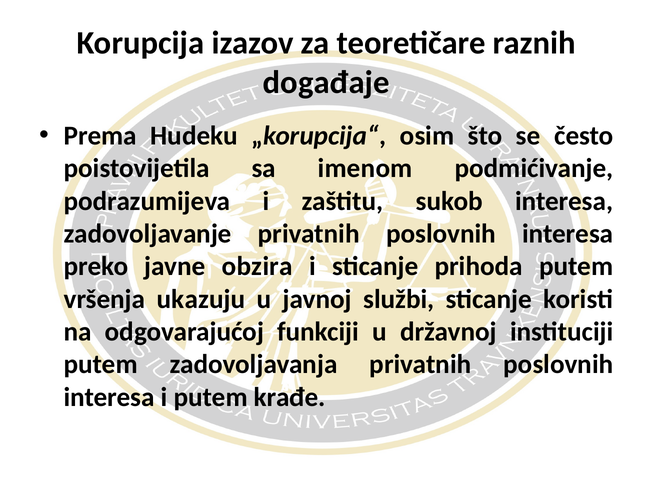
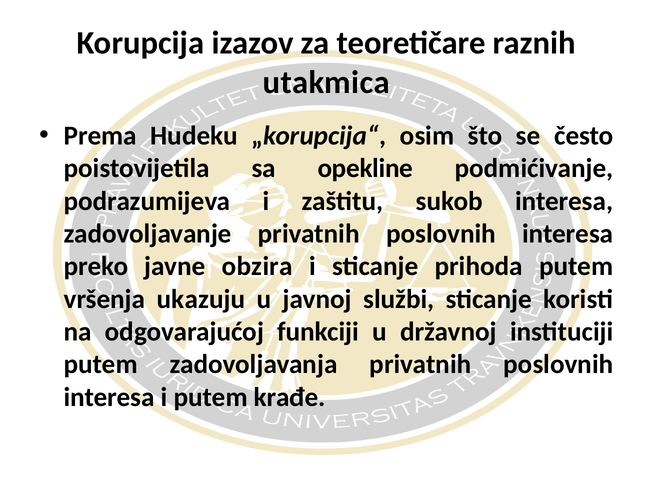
događaje: događaje -> utakmica
imenom: imenom -> opekline
